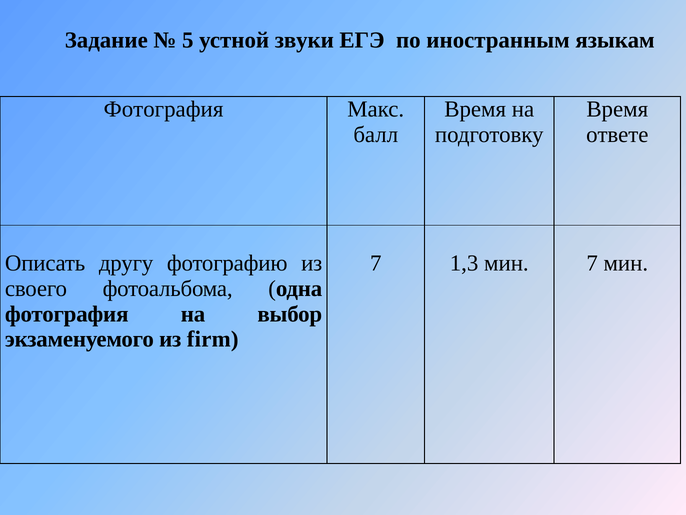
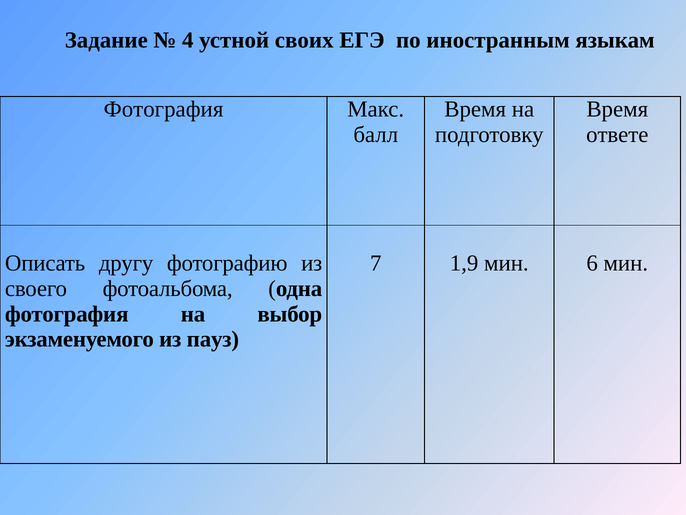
5: 5 -> 4
звуки: звуки -> своих
1,3: 1,3 -> 1,9
мин 7: 7 -> 6
firm: firm -> пауз
